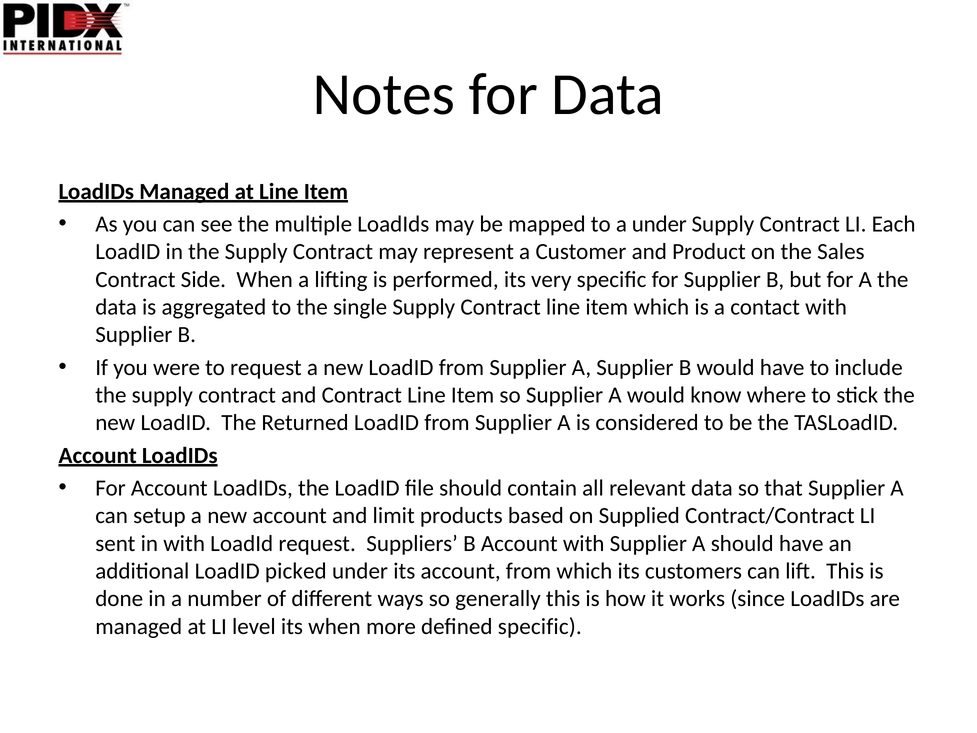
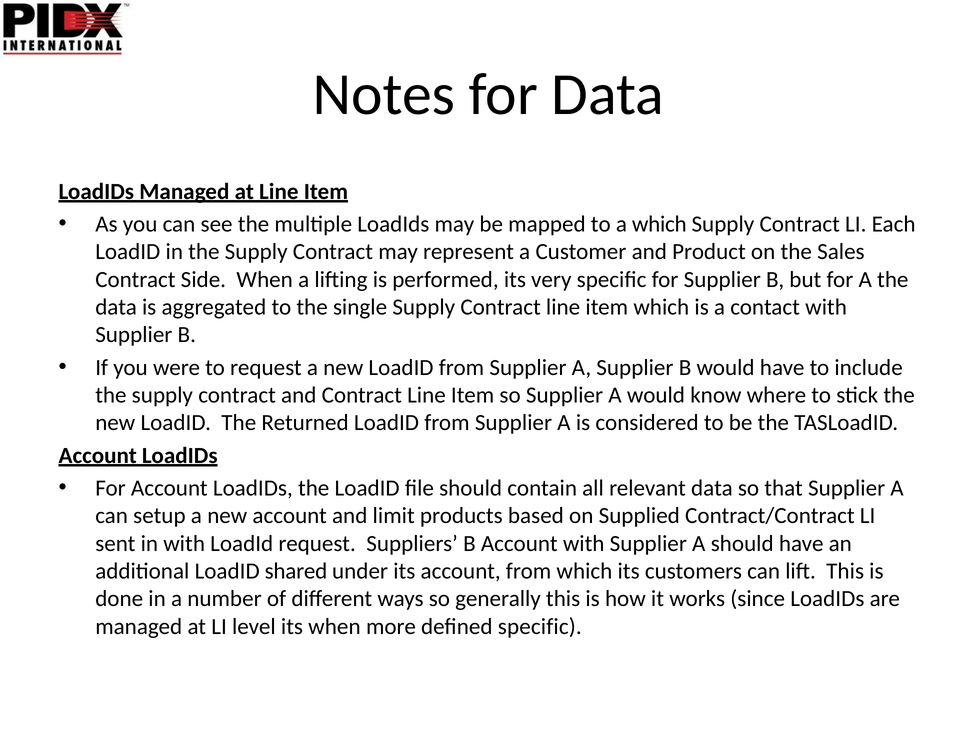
a under: under -> which
picked: picked -> shared
